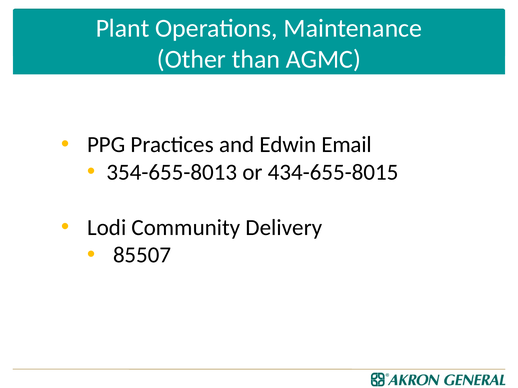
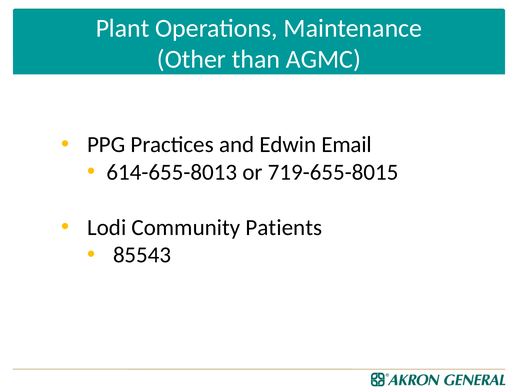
354-655-8013: 354-655-8013 -> 614-655-8013
434-655-8015: 434-655-8015 -> 719-655-8015
Delivery: Delivery -> Patients
85507: 85507 -> 85543
